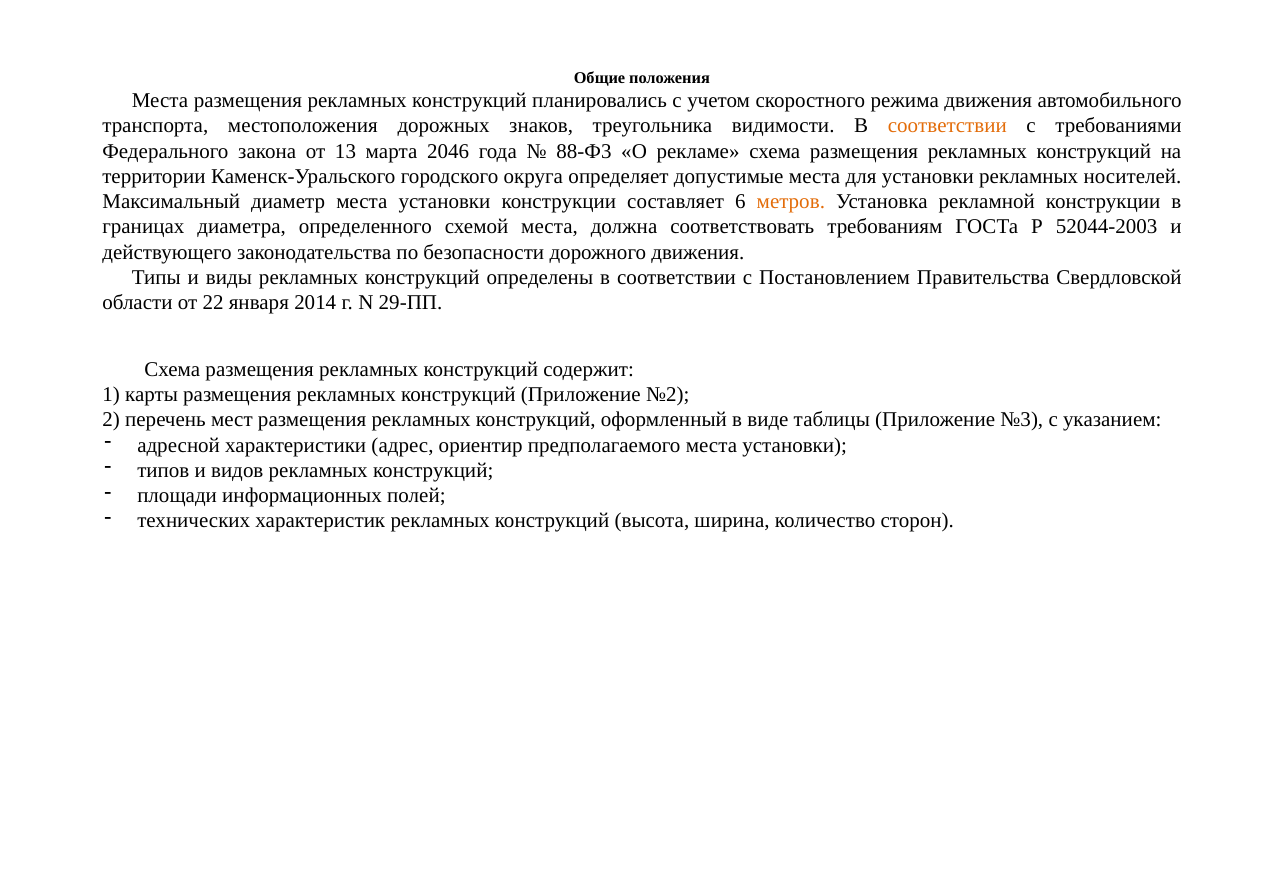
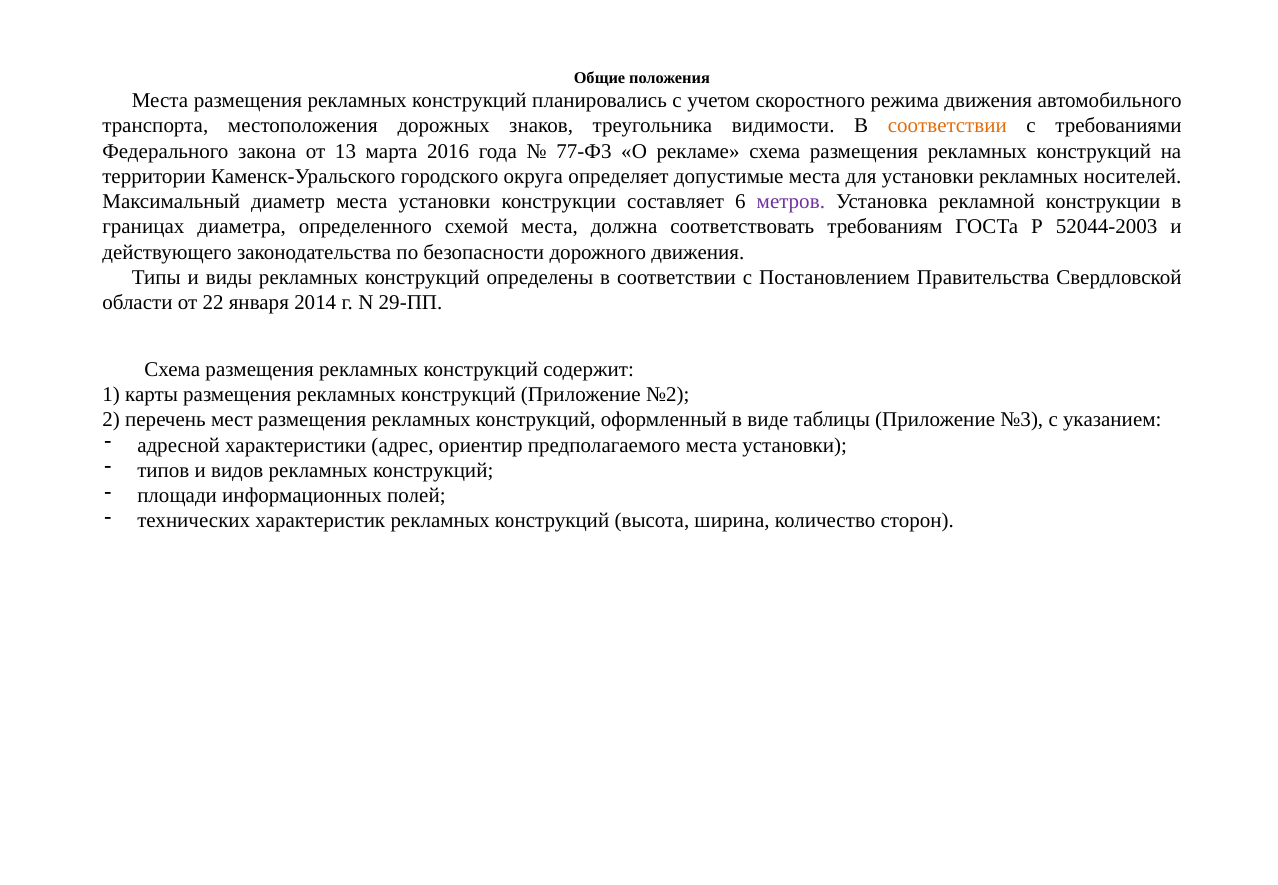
2046: 2046 -> 2016
88-Ф3: 88-Ф3 -> 77-Ф3
метров colour: orange -> purple
